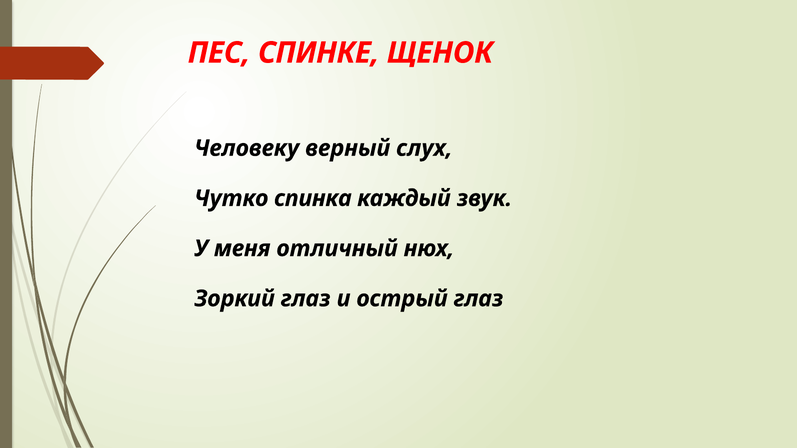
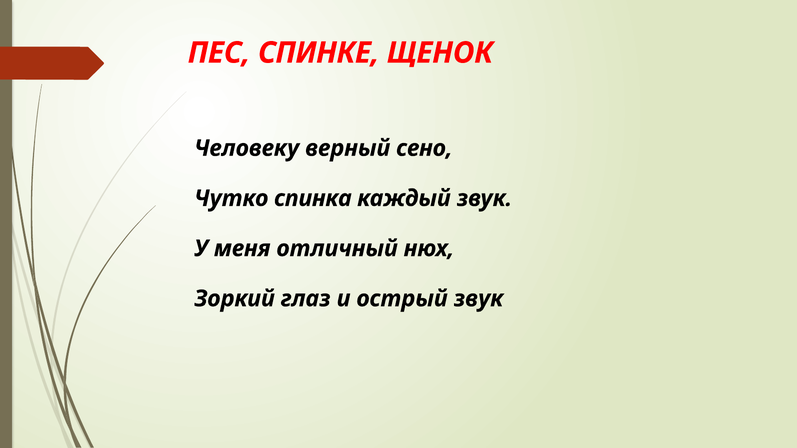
слух: слух -> сено
острый глаз: глаз -> звук
